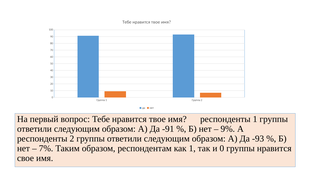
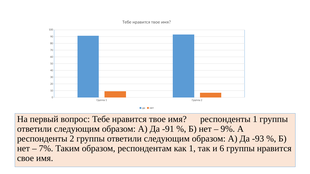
и 0: 0 -> 6
